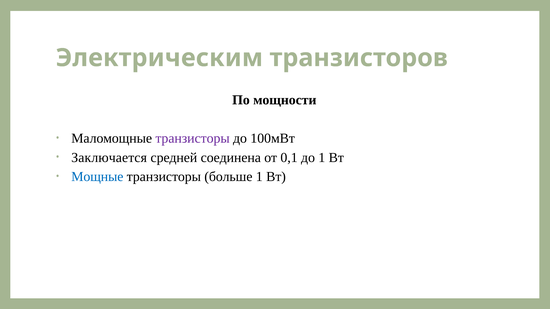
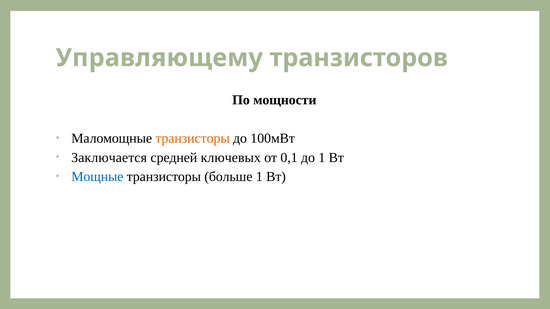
Электрическим: Электрическим -> Управляющему
транзисторы at (193, 138) colour: purple -> orange
соединена: соединена -> ключевых
